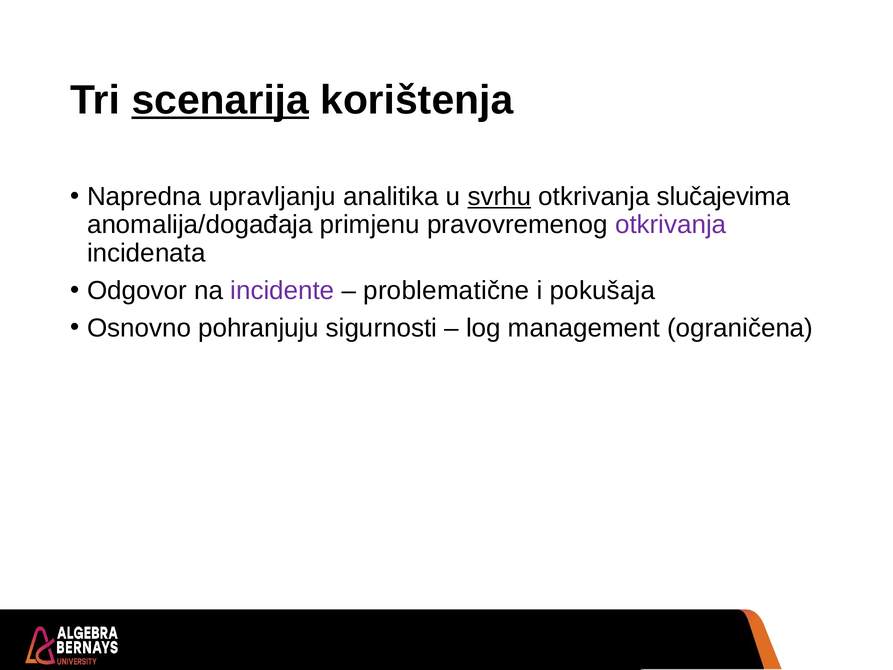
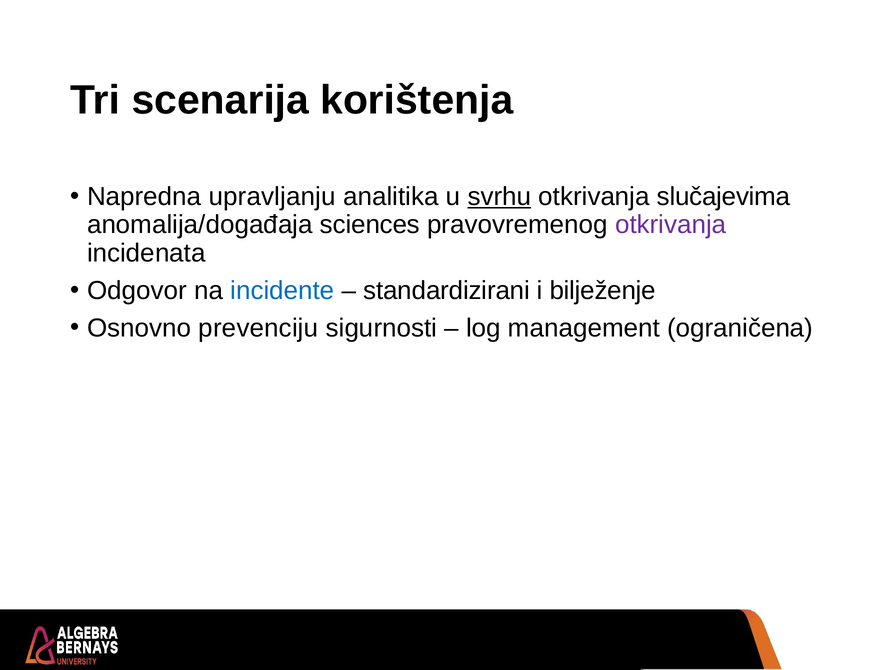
scenarija underline: present -> none
primjenu: primjenu -> sciences
incidente colour: purple -> blue
problematične: problematične -> standardizirani
pokušaja: pokušaja -> bilježenje
pohranjuju: pohranjuju -> prevenciju
